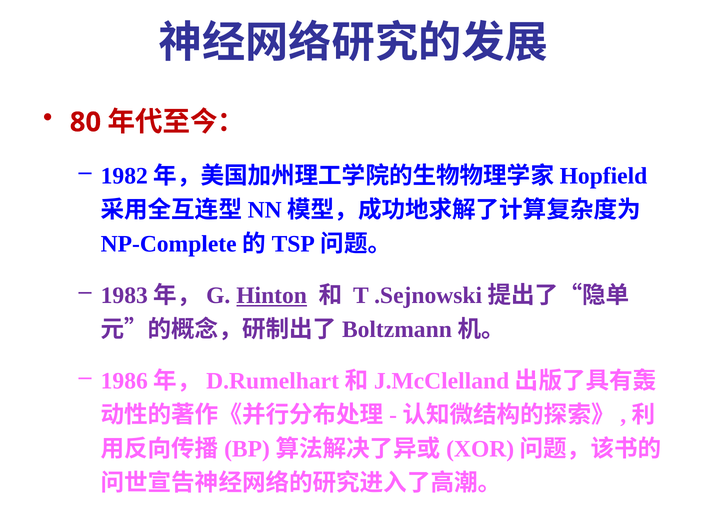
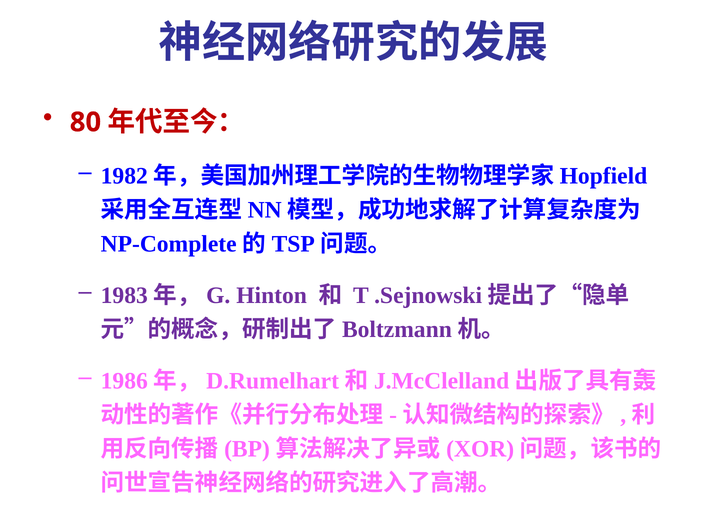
Hinton underline: present -> none
